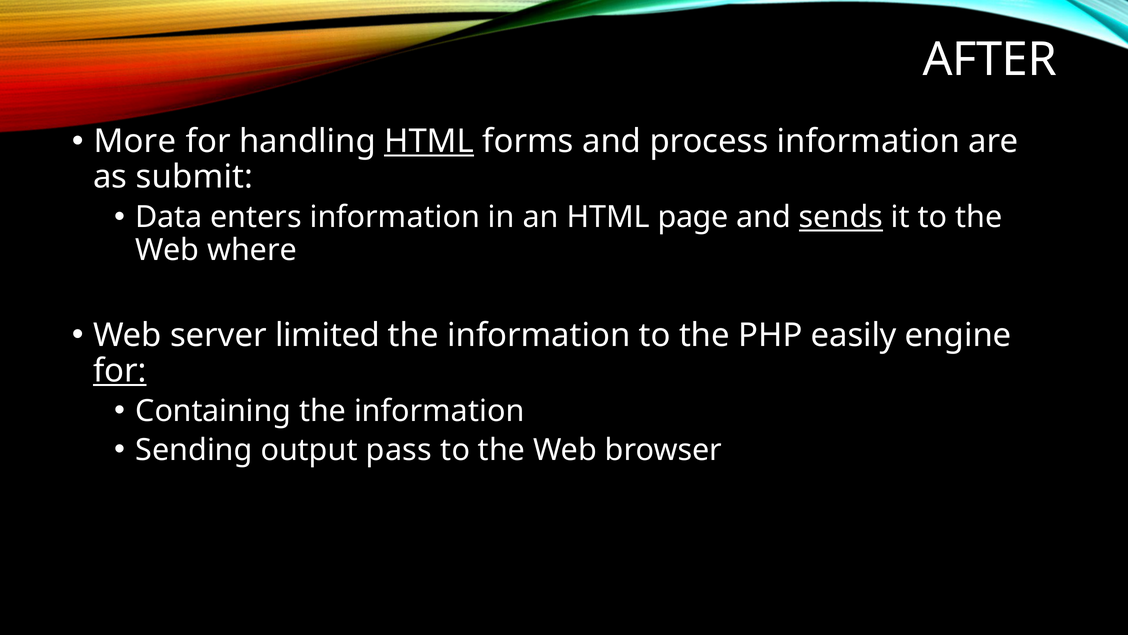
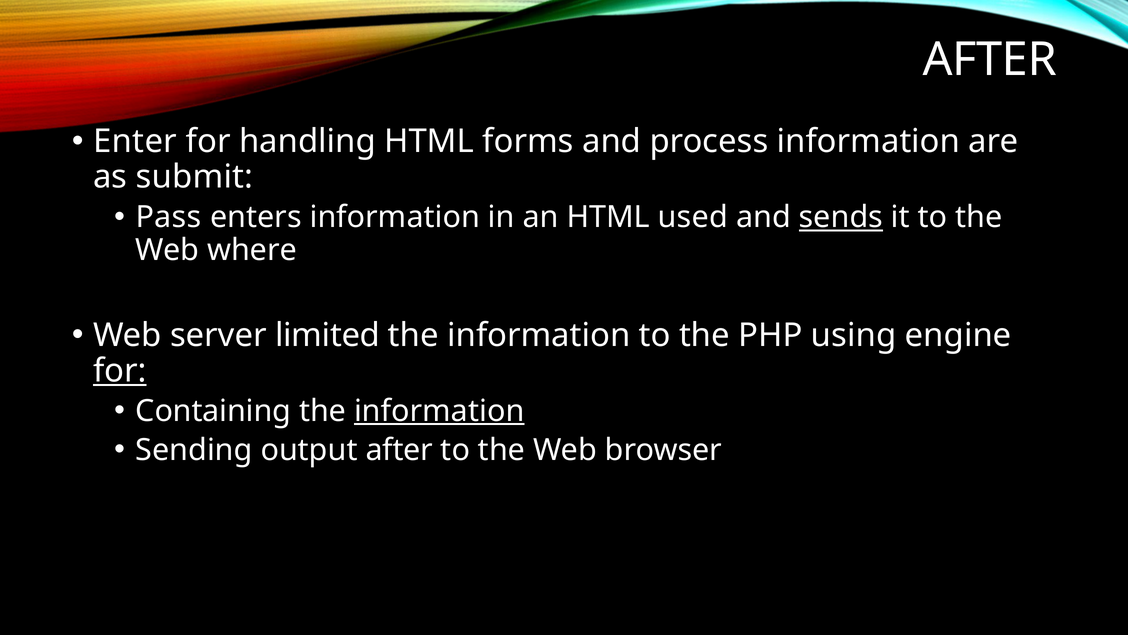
More: More -> Enter
HTML at (429, 141) underline: present -> none
Data: Data -> Pass
page: page -> used
easily: easily -> using
information at (439, 411) underline: none -> present
output pass: pass -> after
